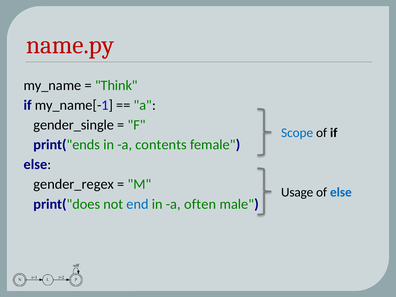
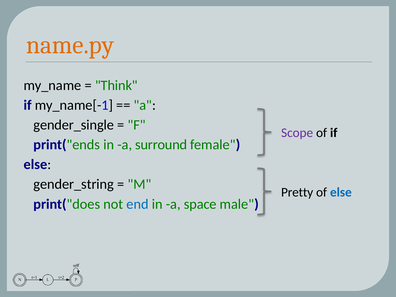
name.py colour: red -> orange
Scope colour: blue -> purple
contents: contents -> surround
gender_regex: gender_regex -> gender_string
Usage: Usage -> Pretty
often: often -> space
